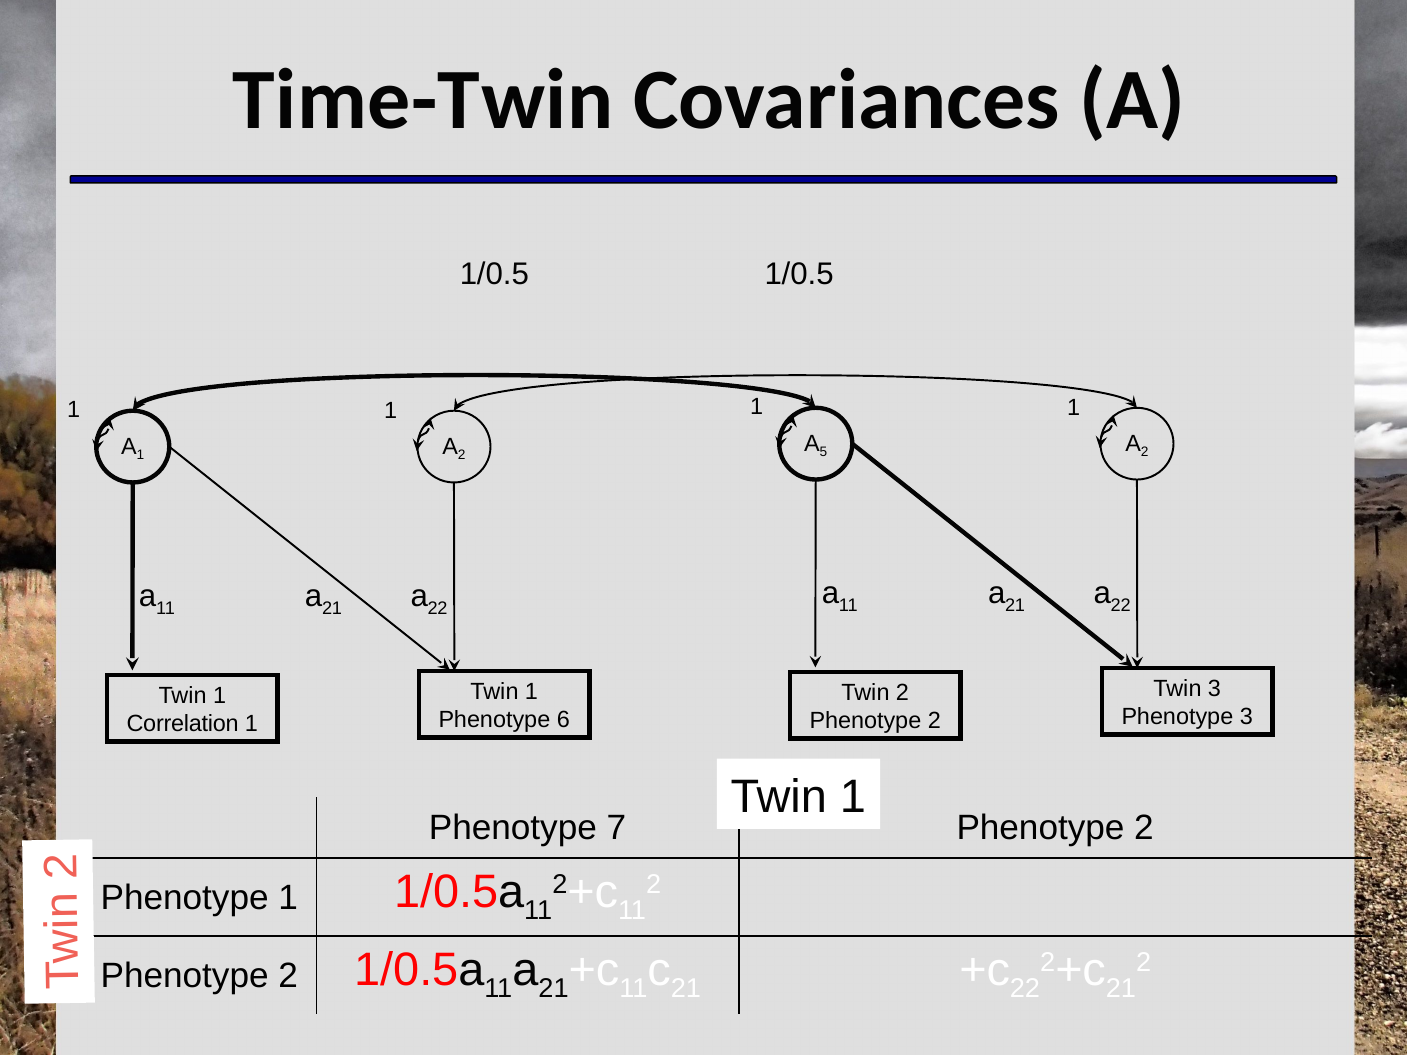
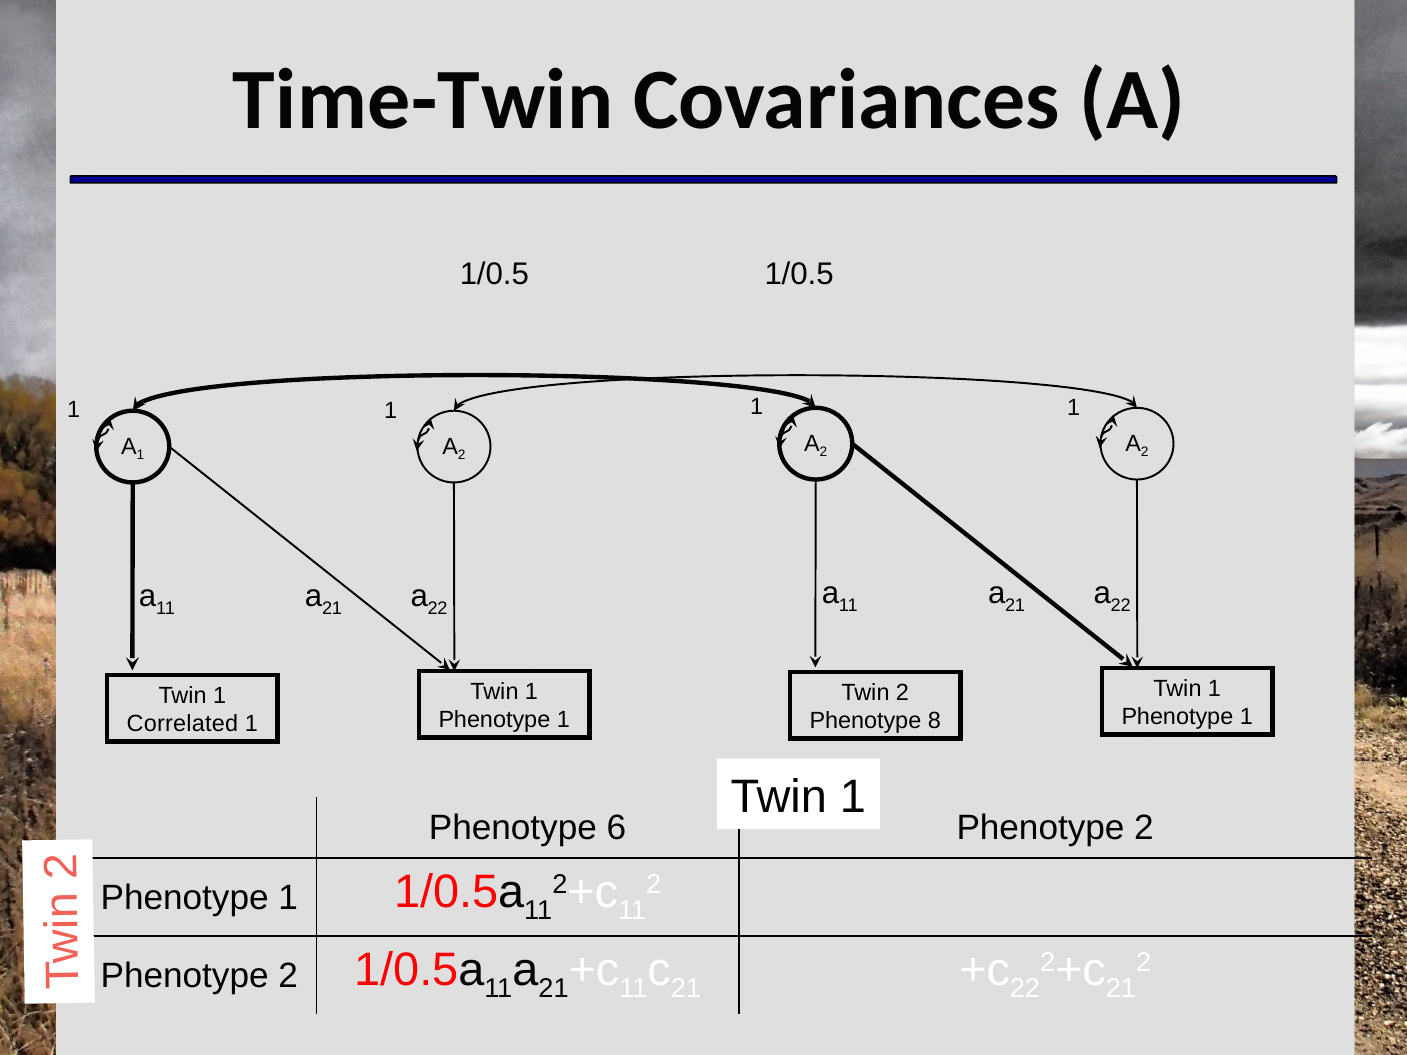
5 at (823, 453): 5 -> 2
3 at (1214, 689): 3 -> 1
3 at (1246, 717): 3 -> 1
6 at (563, 720): 6 -> 1
2 at (934, 721): 2 -> 8
Correlation: Correlation -> Correlated
7: 7 -> 6
